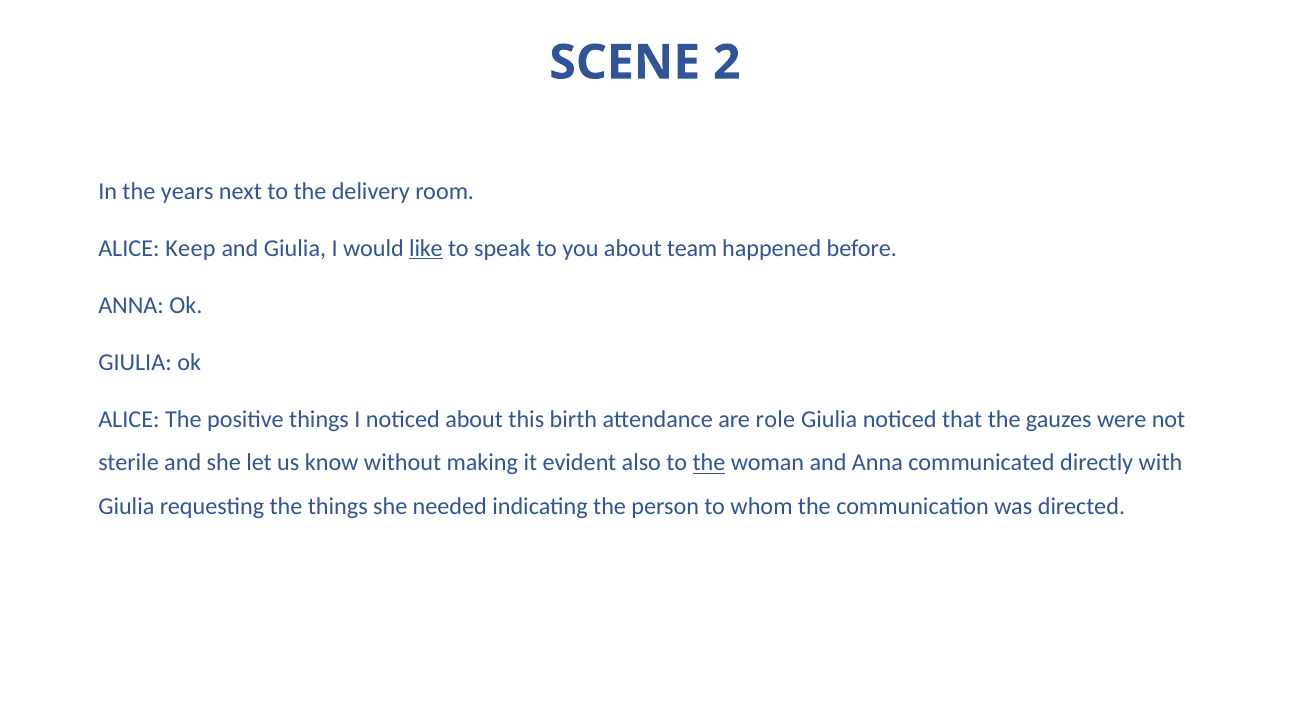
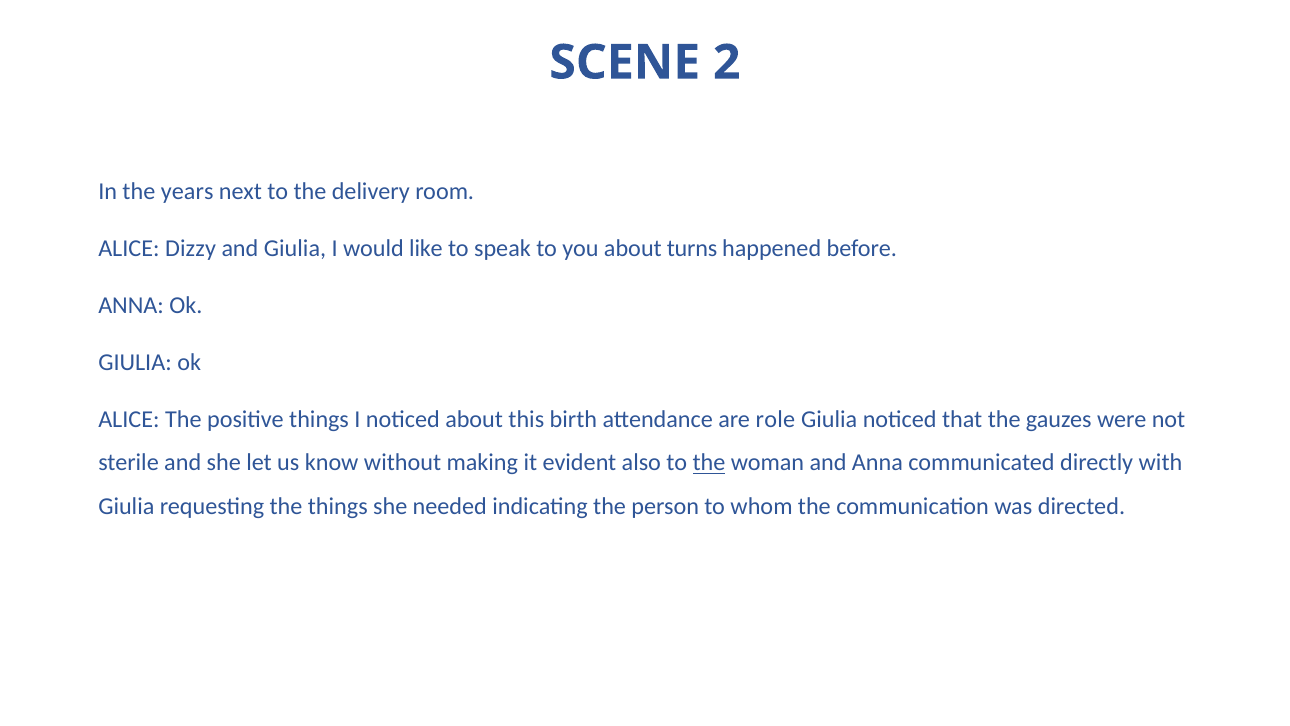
Keep: Keep -> Dizzy
like underline: present -> none
team: team -> turns
